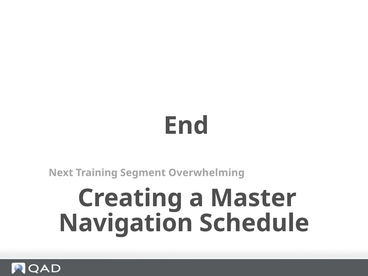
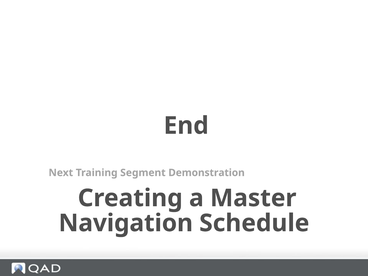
Overwhelming: Overwhelming -> Demonstration
